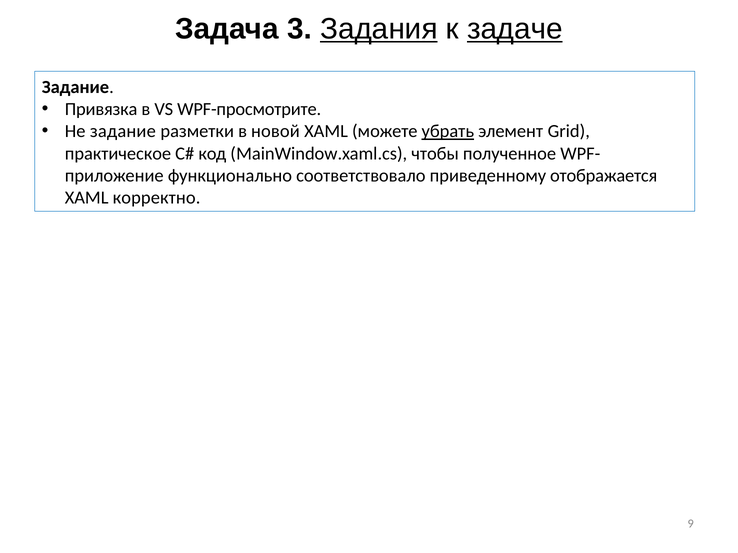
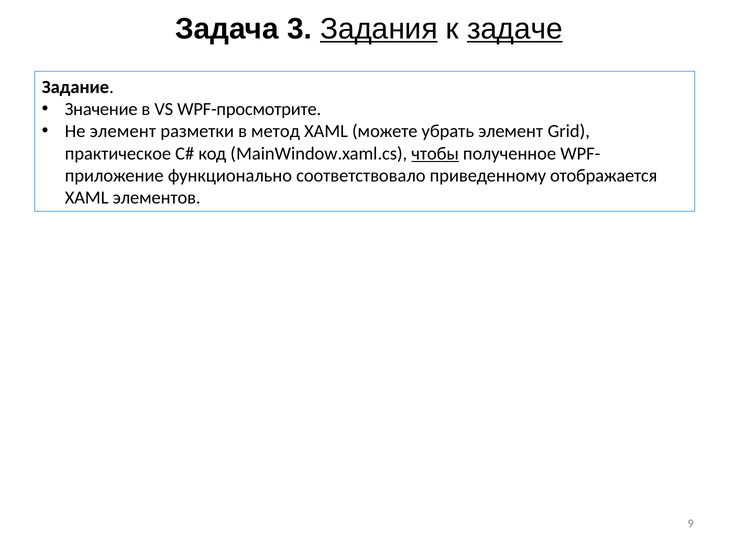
Привязка: Привязка -> Значение
Не задание: задание -> элемент
новой: новой -> метод
убрать underline: present -> none
чтобы underline: none -> present
корректно: корректно -> элементов
